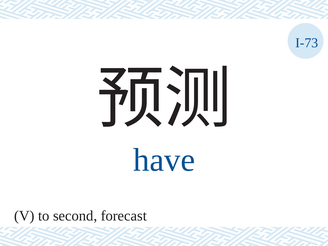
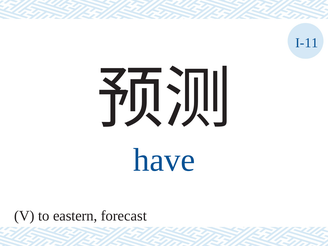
I-73: I-73 -> I-11
second: second -> eastern
